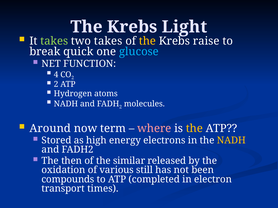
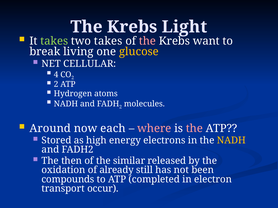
the at (147, 41) colour: yellow -> pink
raise: raise -> want
quick: quick -> living
glucose colour: light blue -> yellow
FUNCTION: FUNCTION -> CELLULAR
term: term -> each
the at (194, 129) colour: yellow -> pink
various: various -> already
times: times -> occur
